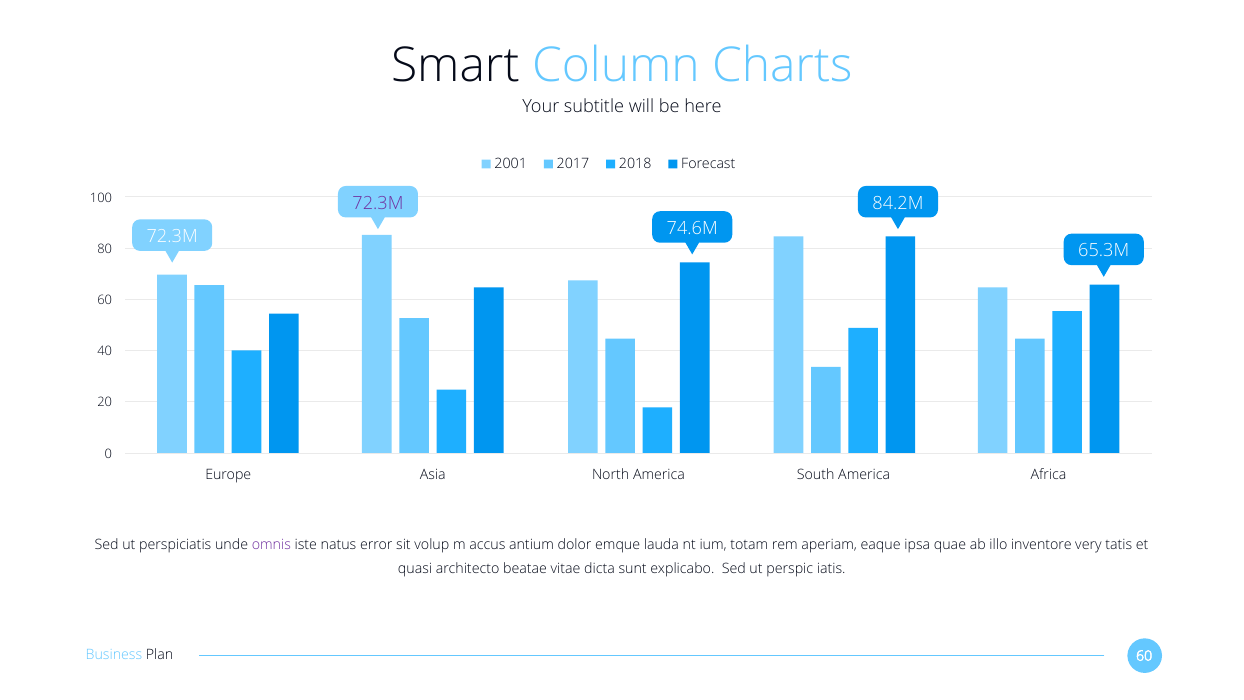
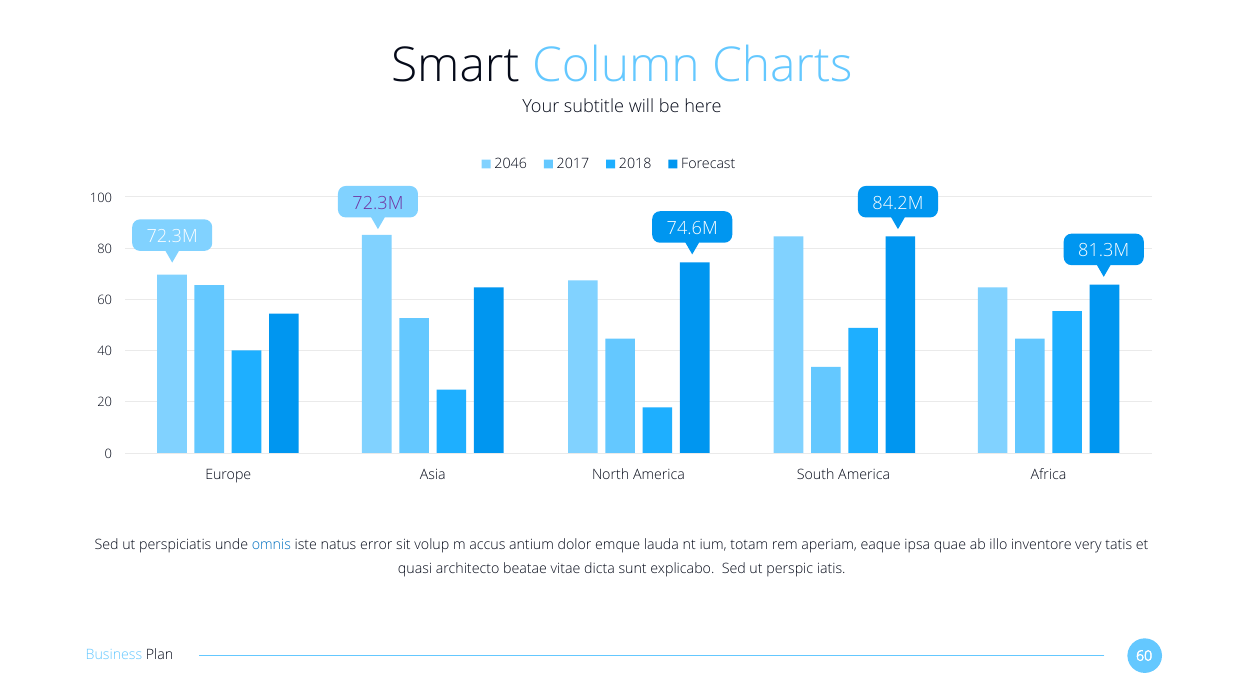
2001: 2001 -> 2046
65.3M: 65.3M -> 81.3M
omnis colour: purple -> blue
